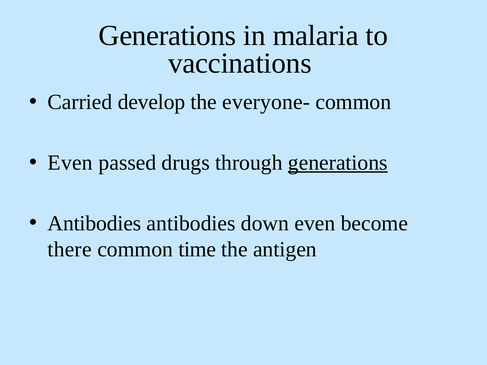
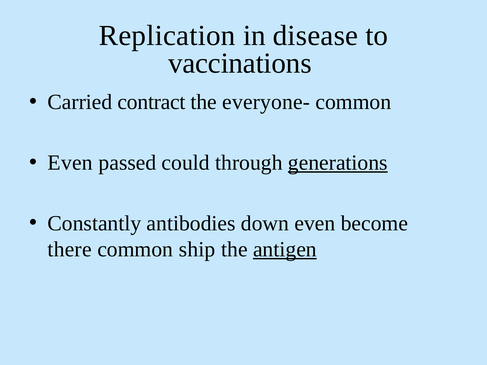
Generations at (167, 35): Generations -> Replication
malaria: malaria -> disease
develop: develop -> contract
drugs: drugs -> could
Antibodies at (94, 223): Antibodies -> Constantly
time: time -> ship
antigen underline: none -> present
